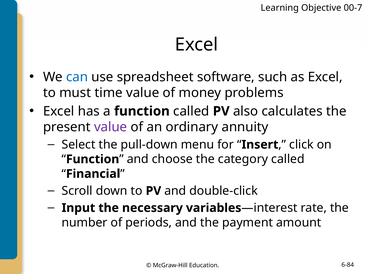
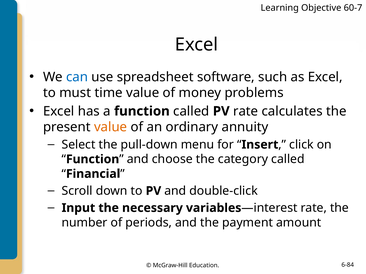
00-7: 00-7 -> 60-7
PV also: also -> rate
value at (111, 127) colour: purple -> orange
